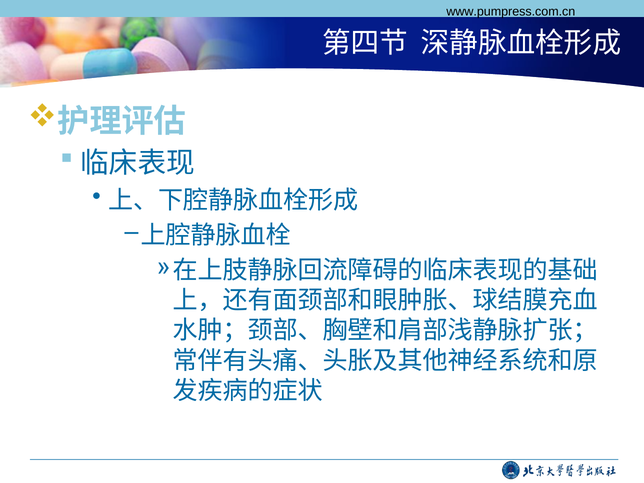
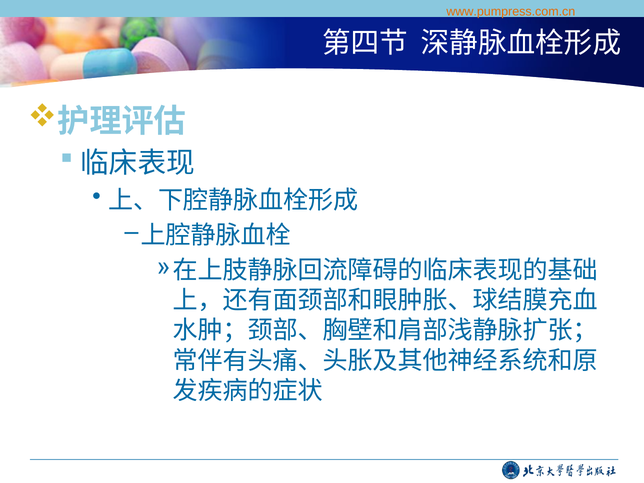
www.pumpress.com.cn colour: black -> orange
